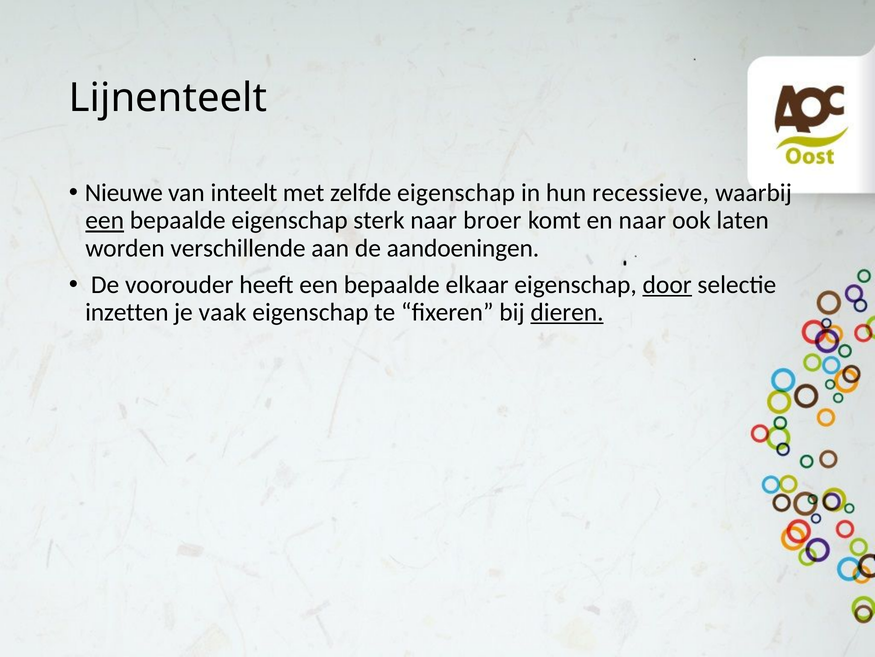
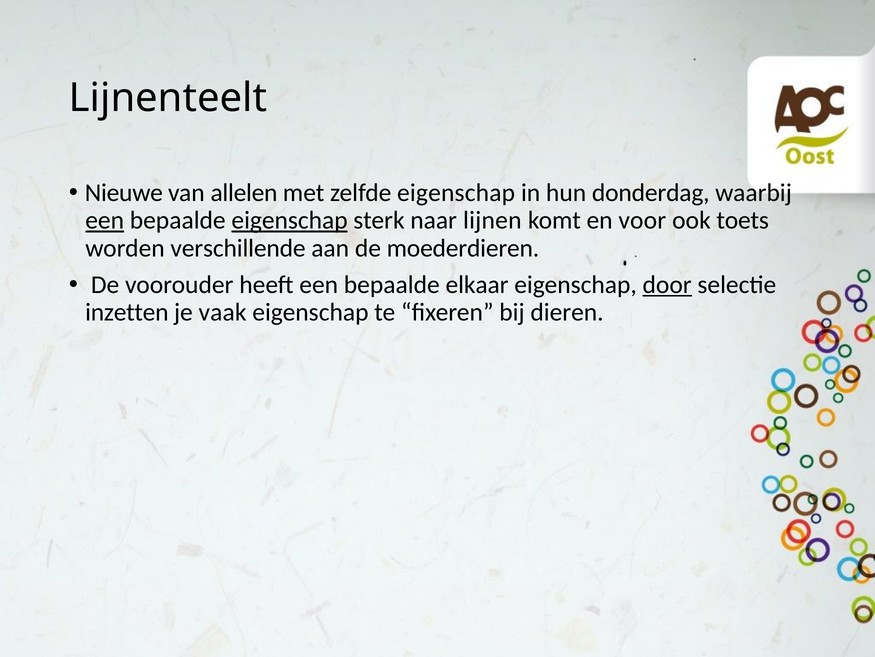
inteelt: inteelt -> allelen
recessieve: recessieve -> donderdag
eigenschap at (290, 220) underline: none -> present
broer: broer -> lijnen
en naar: naar -> voor
laten: laten -> toets
aandoeningen: aandoeningen -> moederdieren
dieren underline: present -> none
